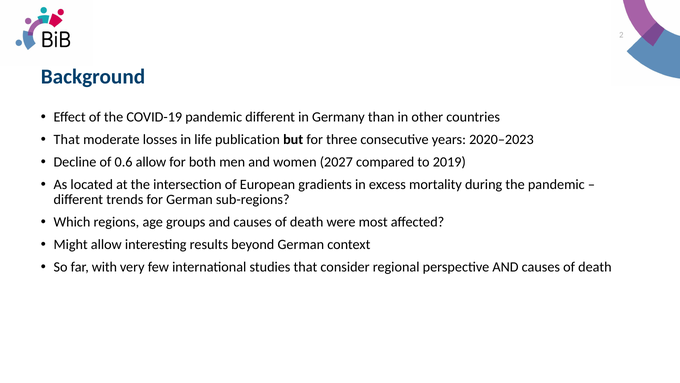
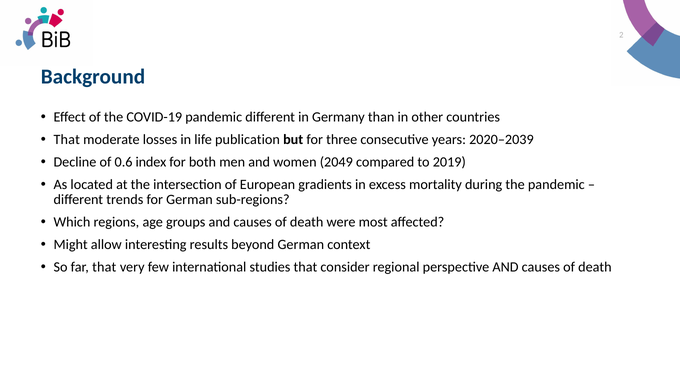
2020–2023: 2020–2023 -> 2020–2039
0.6 allow: allow -> index
2027: 2027 -> 2049
far with: with -> that
